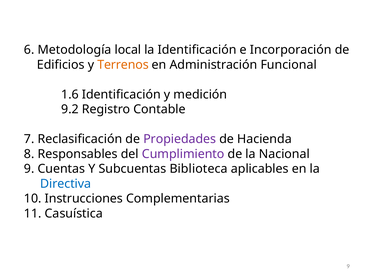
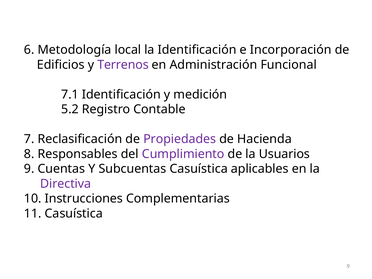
Terrenos colour: orange -> purple
1.6: 1.6 -> 7.1
9.2: 9.2 -> 5.2
Nacional: Nacional -> Usuarios
Subcuentas Biblioteca: Biblioteca -> Casuística
Directiva colour: blue -> purple
